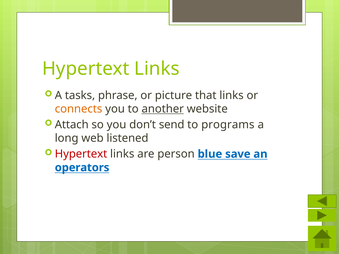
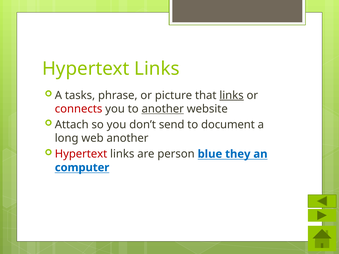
links at (232, 95) underline: none -> present
connects colour: orange -> red
programs: programs -> document
web listened: listened -> another
save: save -> they
operators: operators -> computer
